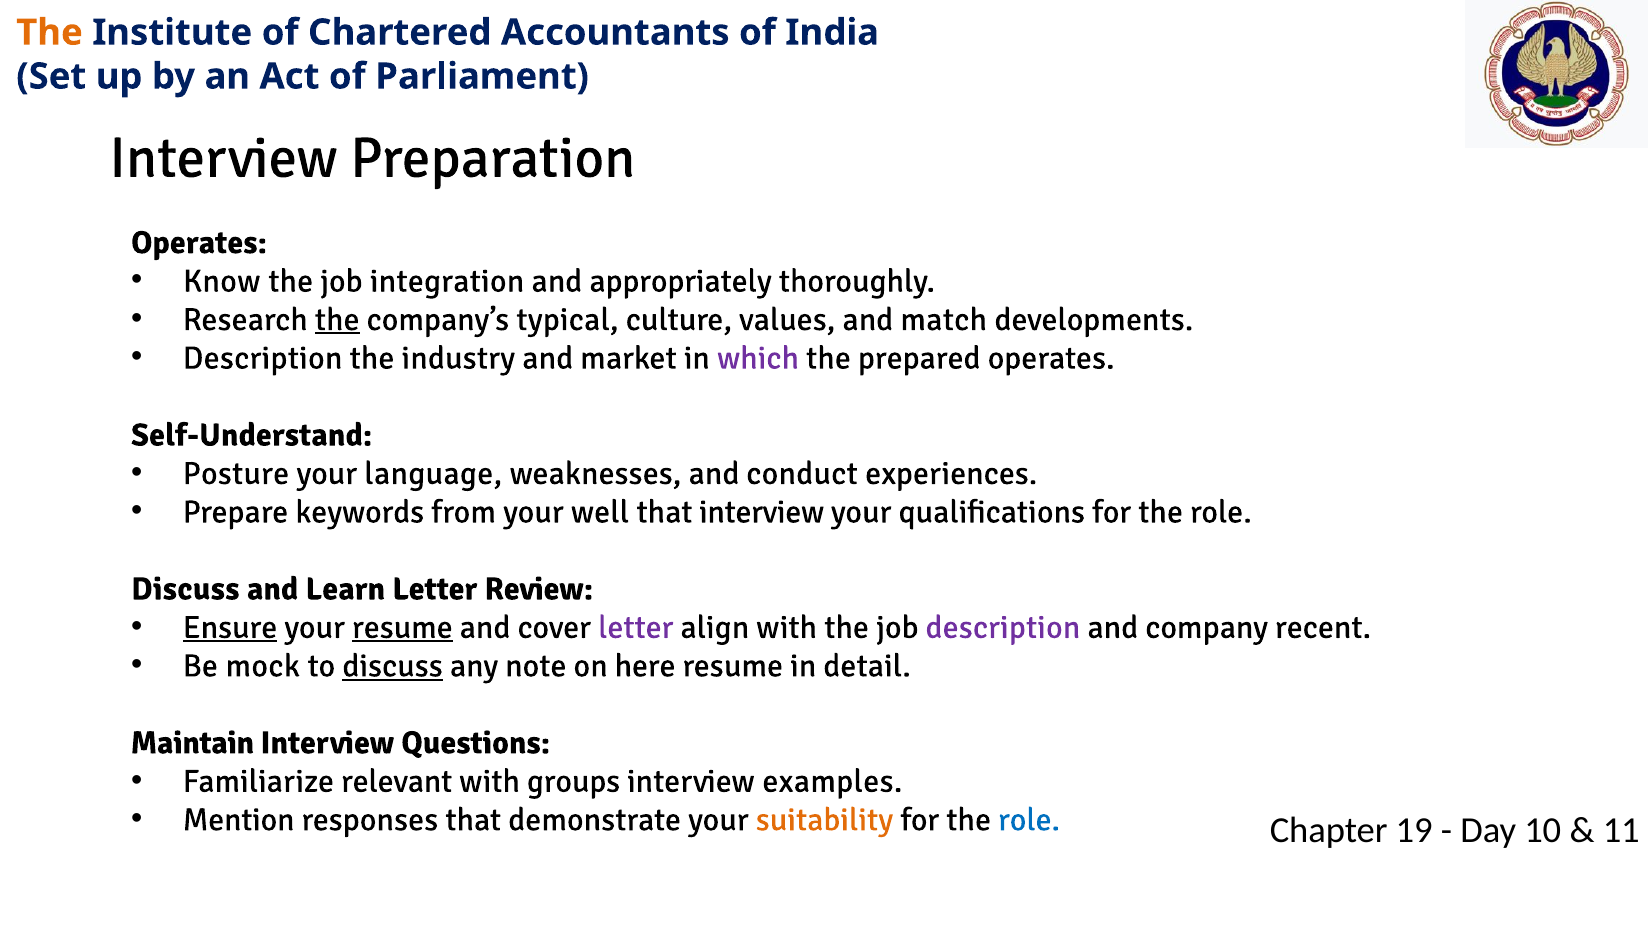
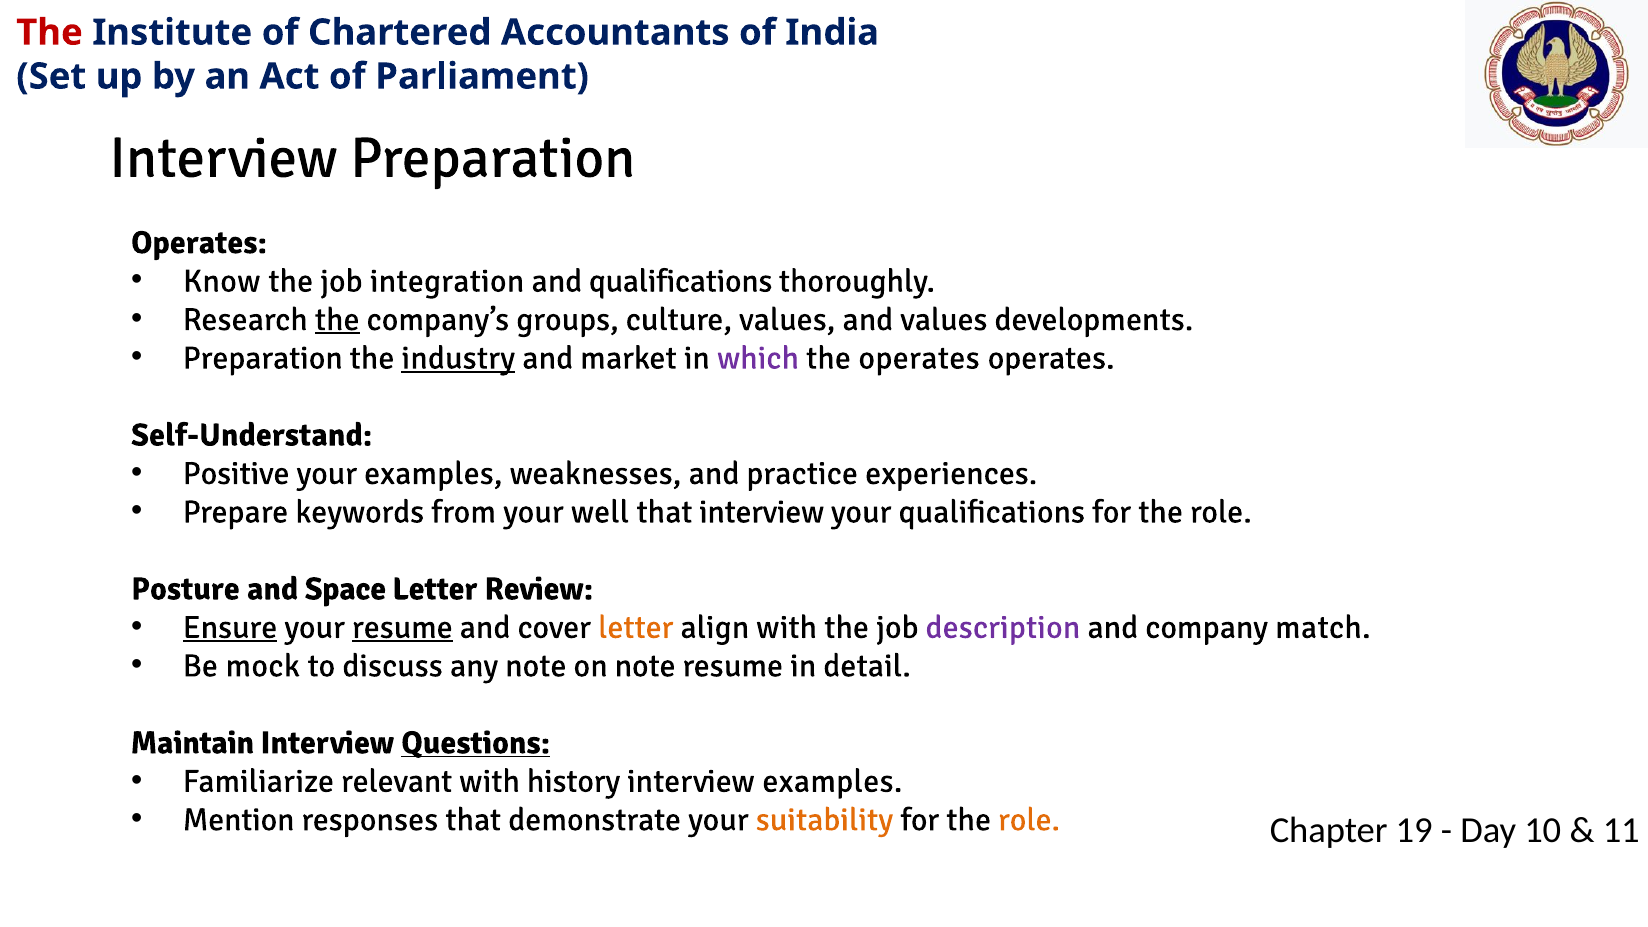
The at (50, 33) colour: orange -> red
and appropriately: appropriately -> qualifications
typical: typical -> groups
and match: match -> values
Description at (263, 358): Description -> Preparation
industry underline: none -> present
the prepared: prepared -> operates
Posture: Posture -> Positive
your language: language -> examples
conduct: conduct -> practice
Discuss at (185, 589): Discuss -> Posture
Learn: Learn -> Space
letter at (636, 627) colour: purple -> orange
recent: recent -> match
discuss at (393, 666) underline: present -> none
on here: here -> note
Questions underline: none -> present
groups: groups -> history
role at (1029, 820) colour: blue -> orange
